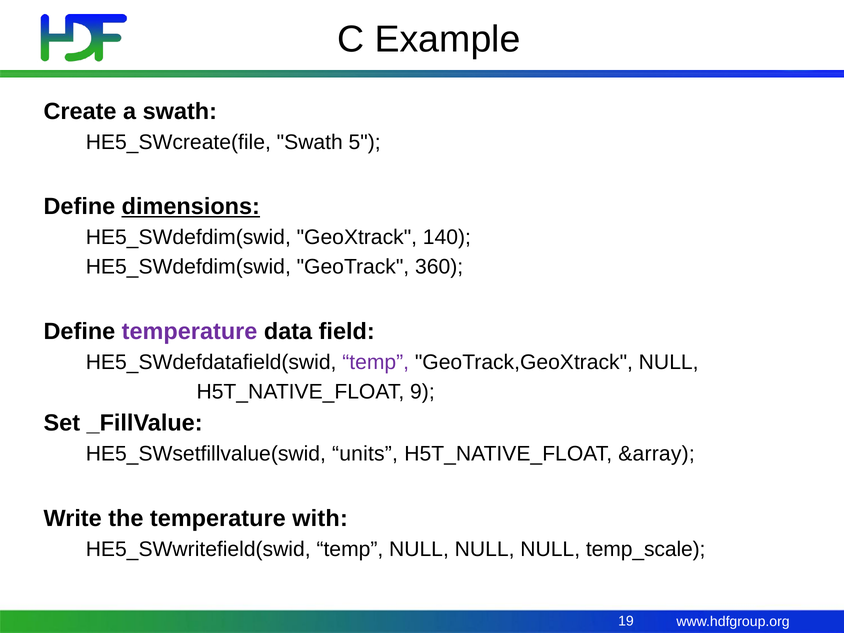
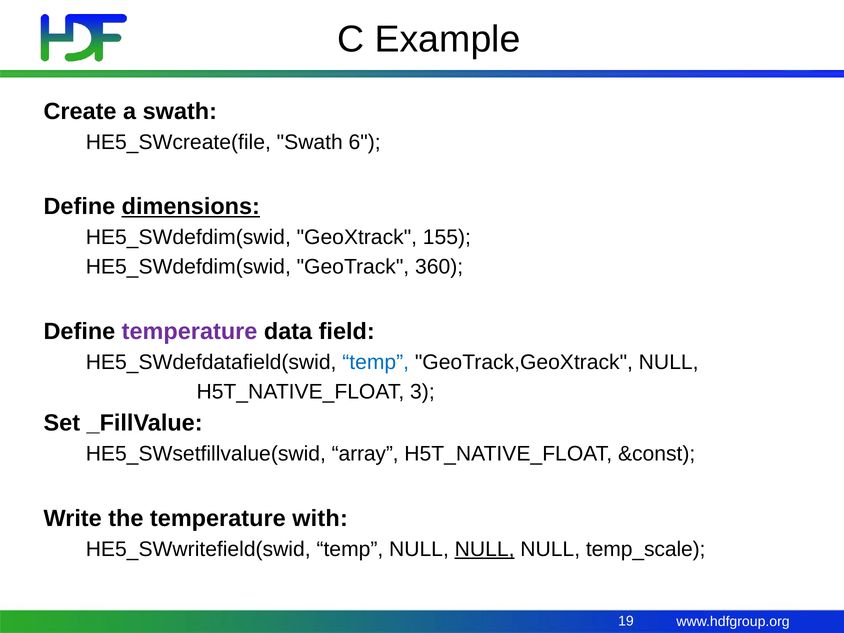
5: 5 -> 6
140: 140 -> 155
temp at (376, 362) colour: purple -> blue
9: 9 -> 3
units: units -> array
&array: &array -> &const
NULL at (485, 549) underline: none -> present
